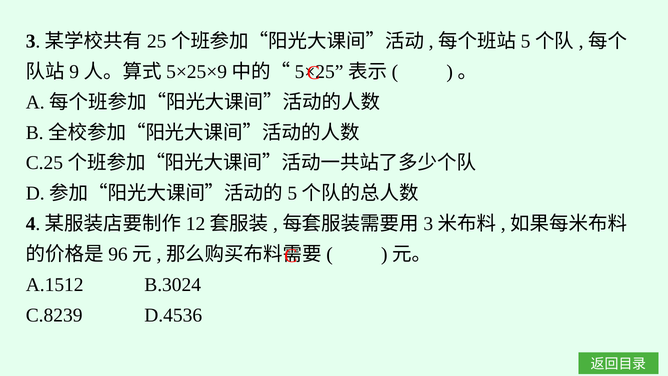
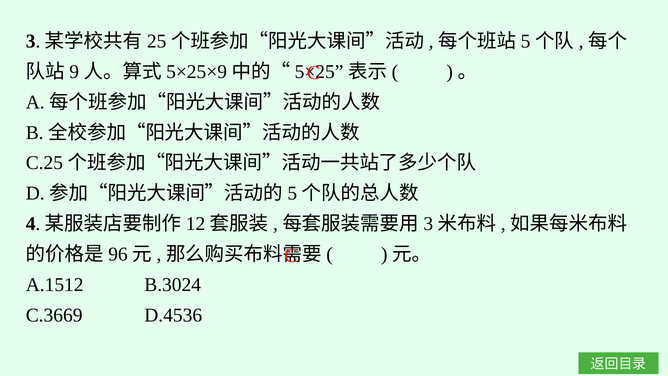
C.8239: C.8239 -> C.3669
